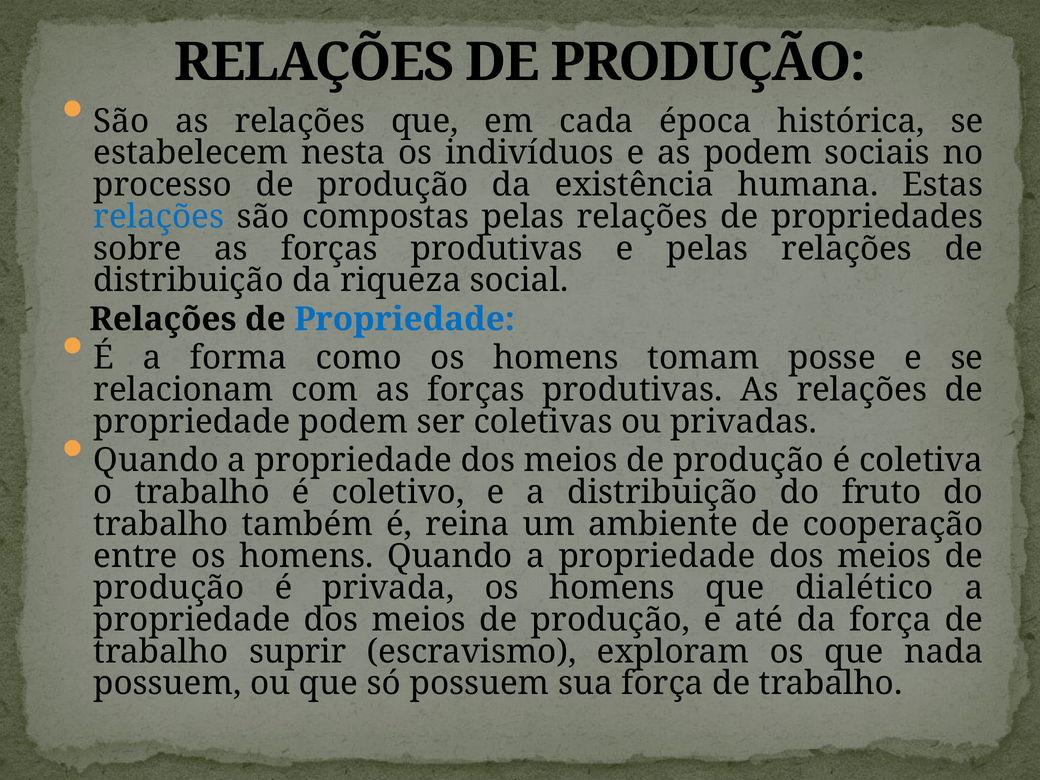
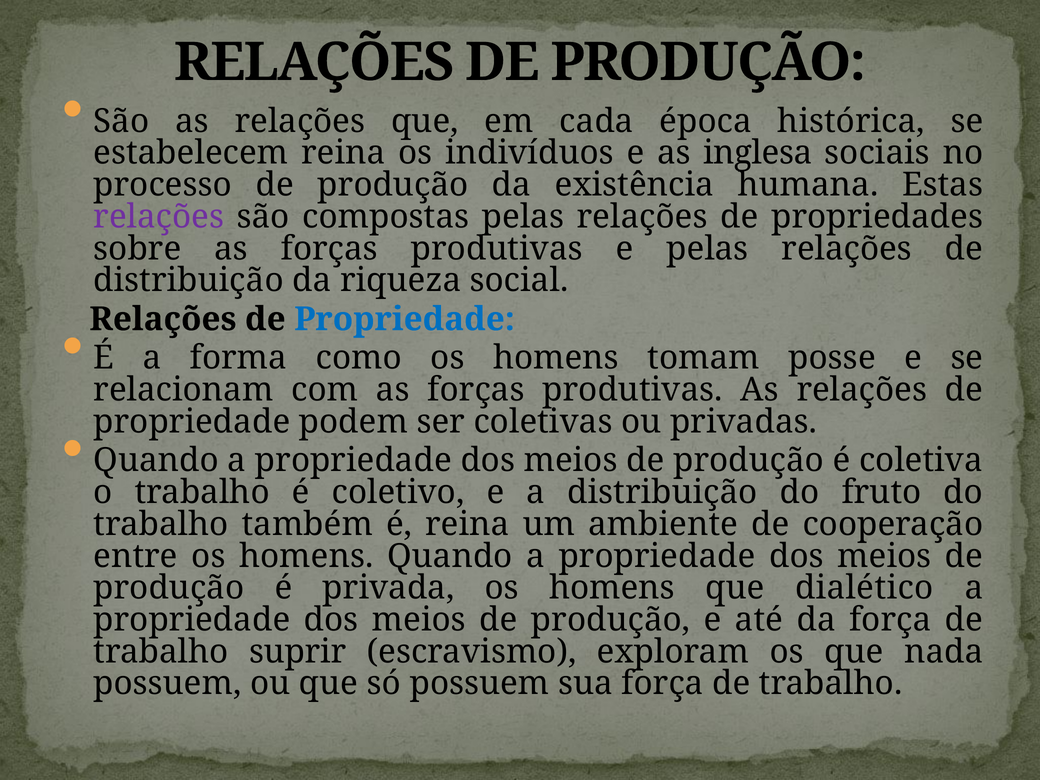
estabelecem nesta: nesta -> reina
as podem: podem -> inglesa
relações at (159, 217) colour: blue -> purple
